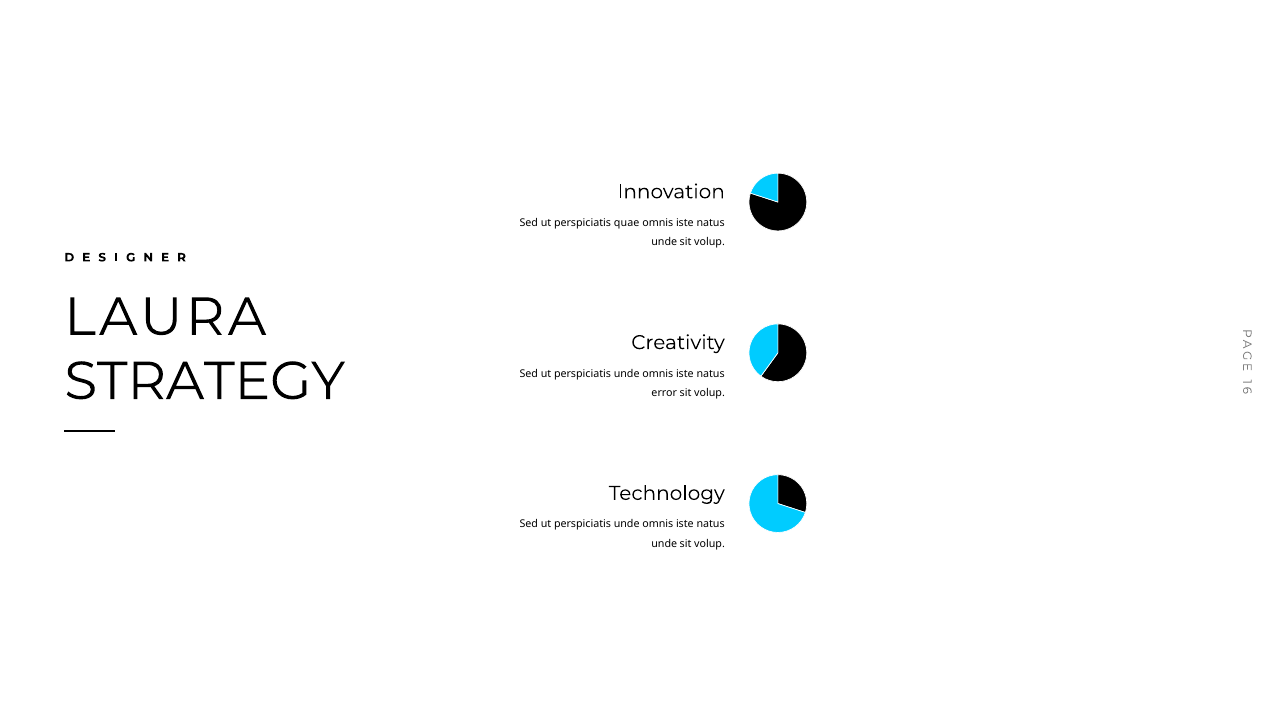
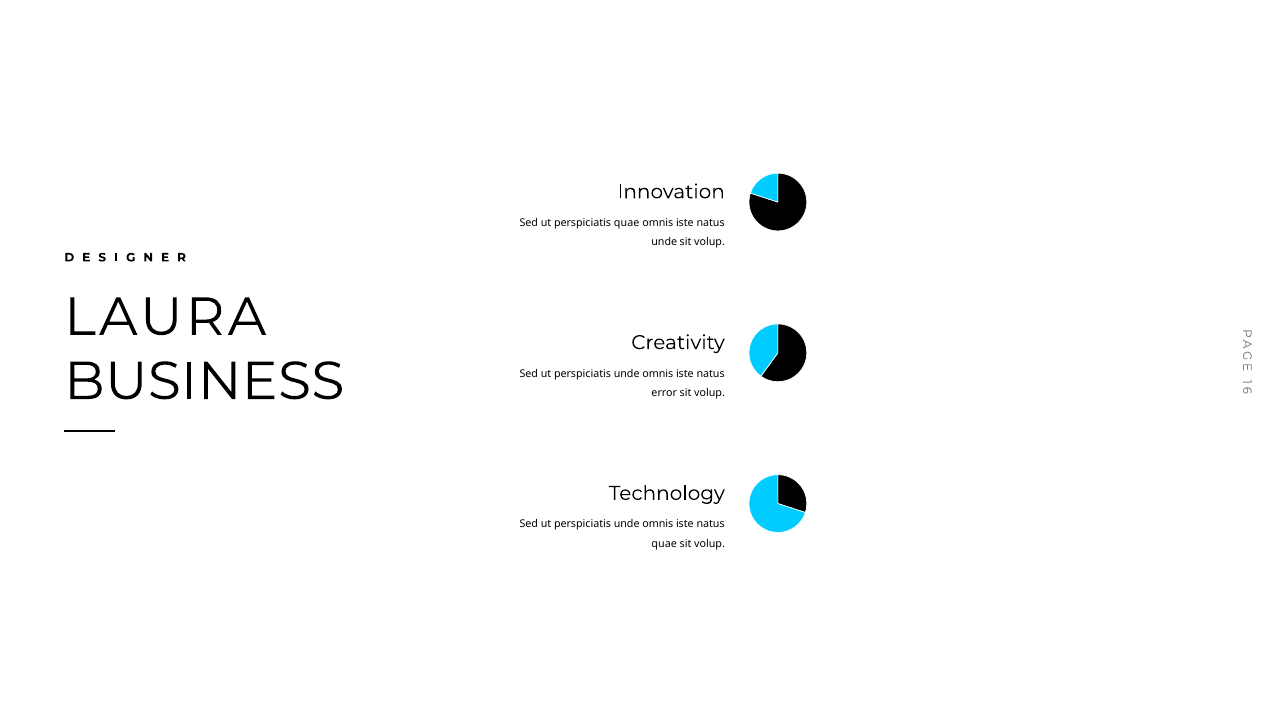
STRATEGY: STRATEGY -> BUSINESS
unde at (664, 544): unde -> quae
